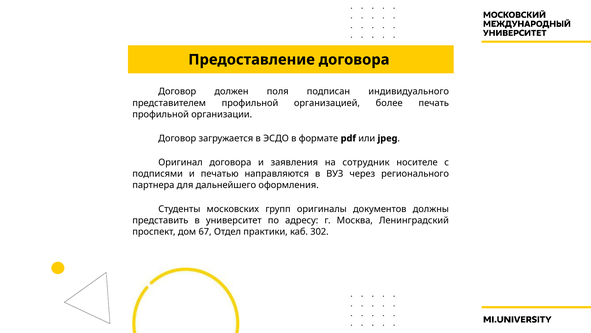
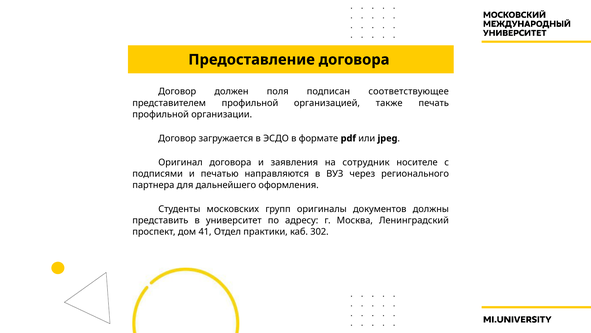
индивидуального: индивидуального -> соответствующее
более: более -> также
67: 67 -> 41
